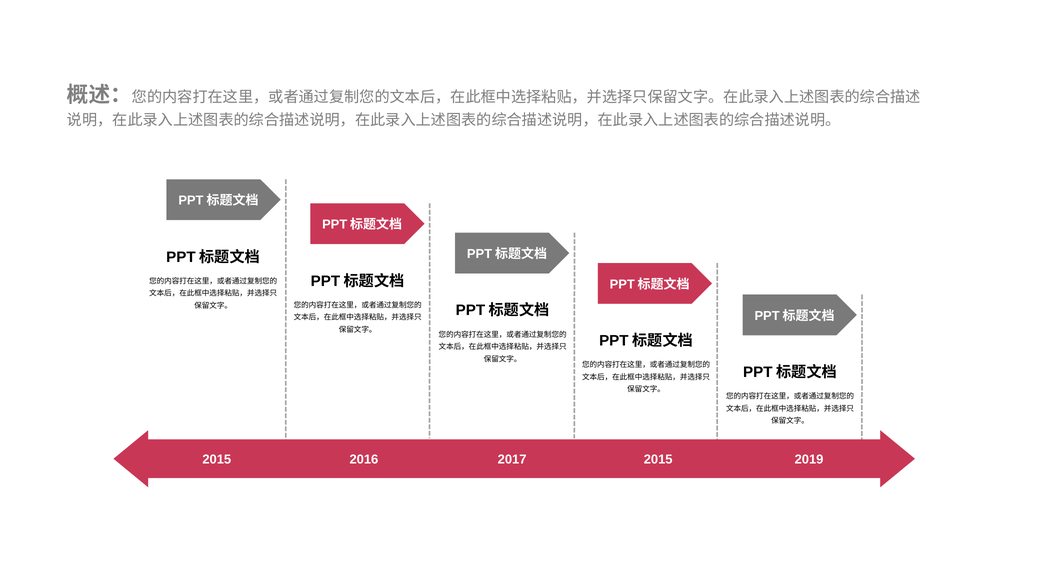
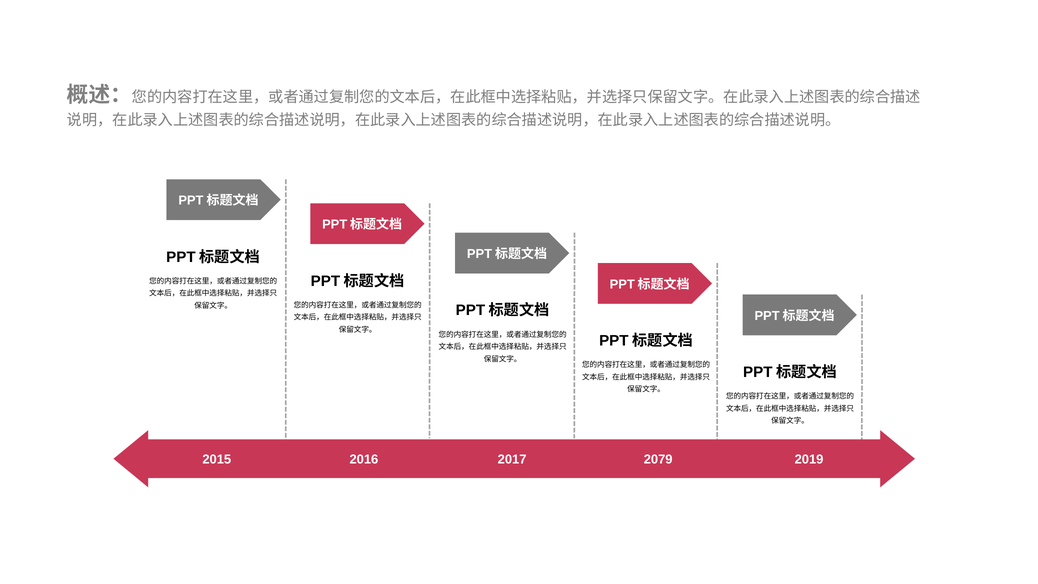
2015 at (658, 460): 2015 -> 2079
